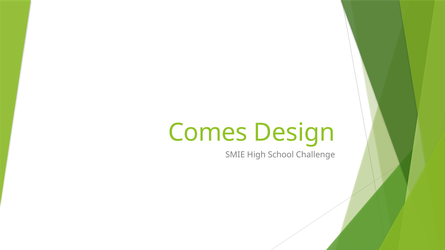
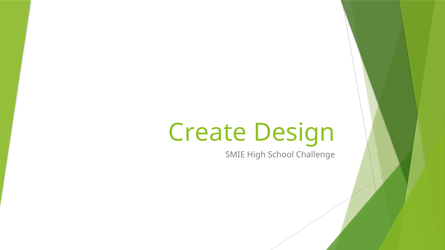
Comes: Comes -> Create
